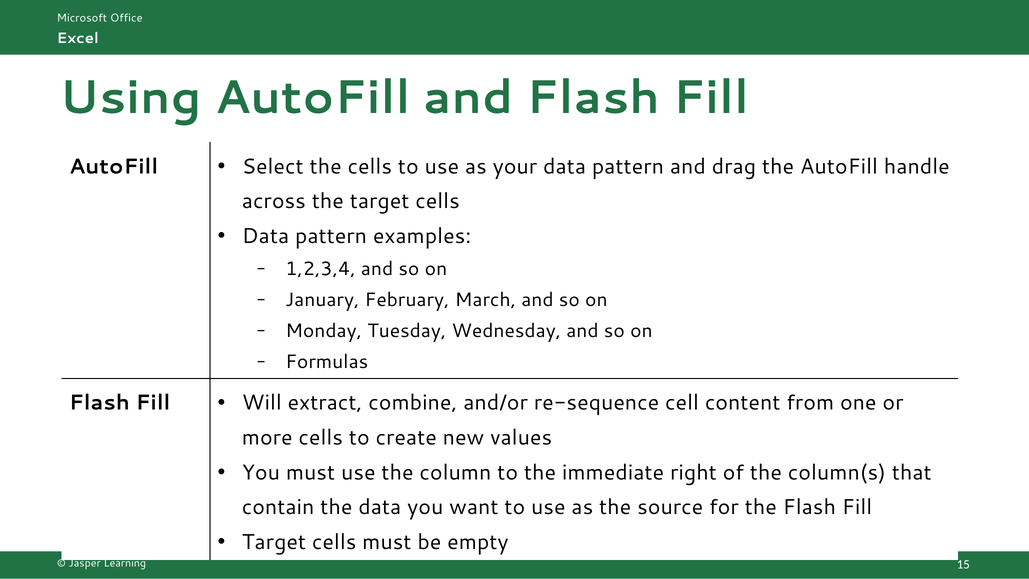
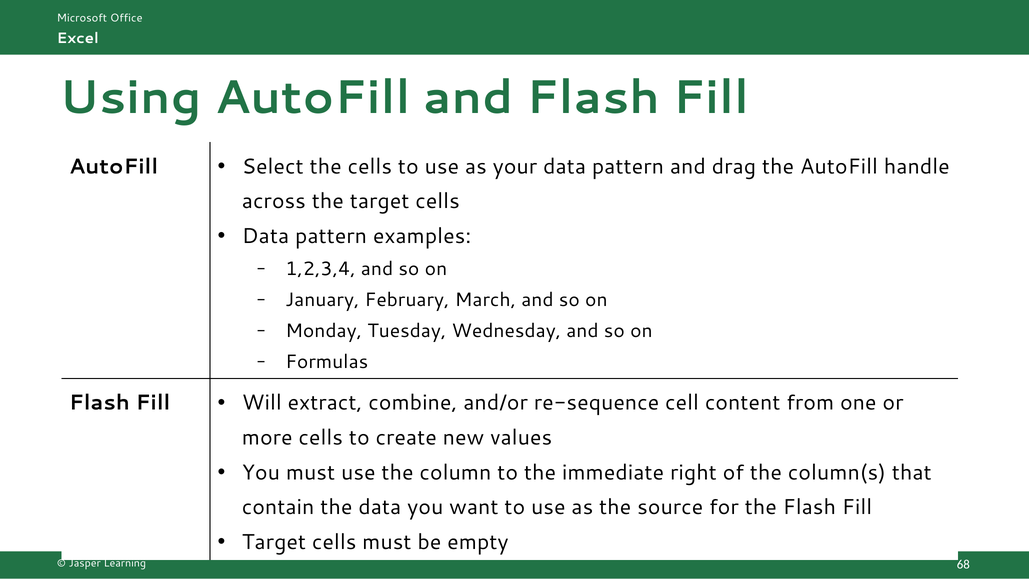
15: 15 -> 68
